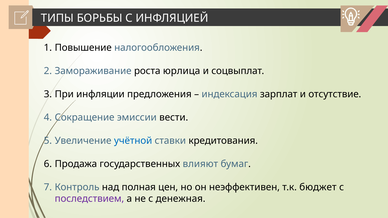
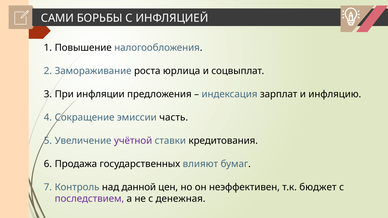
ТИПЫ: ТИПЫ -> САМИ
отсутствие: отсутствие -> инфляцию
вести: вести -> часть
учётной colour: blue -> purple
полная: полная -> данной
